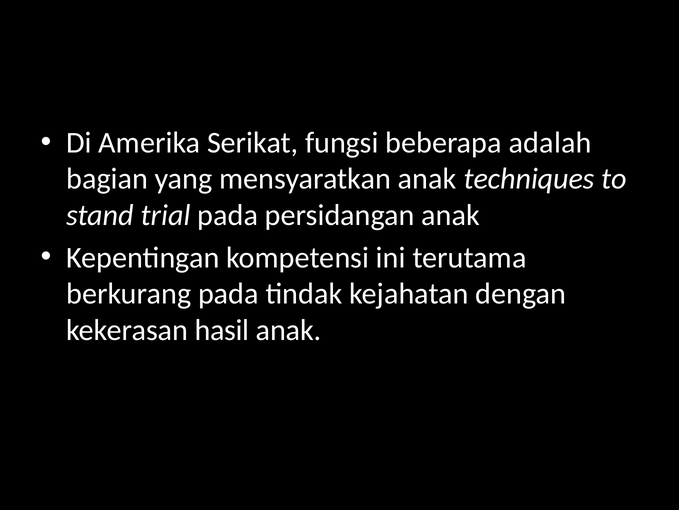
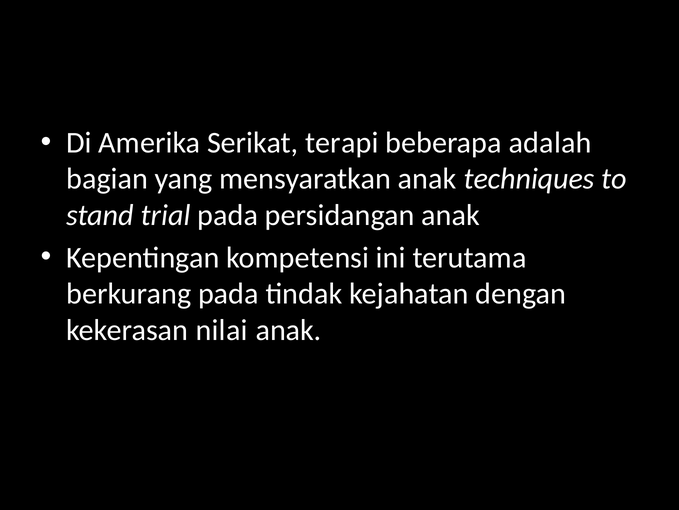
fungsi: fungsi -> terapi
hasil: hasil -> nilai
